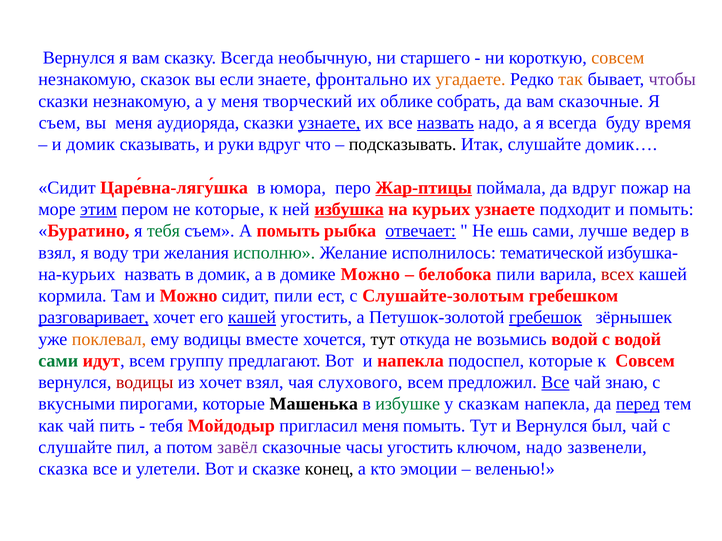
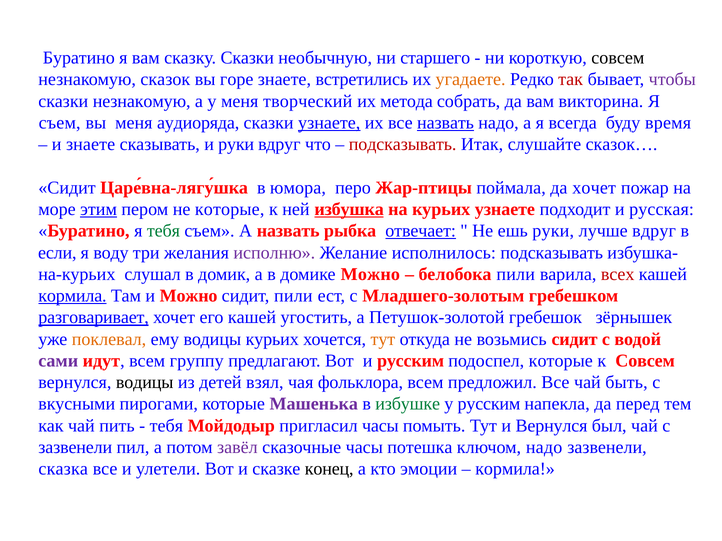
Вернулся at (79, 58): Вернулся -> Буратино
сказку Всегда: Всегда -> Сказки
совсем at (618, 58) colour: orange -> black
если: если -> горе
фронтально: фронтально -> встретились
так colour: orange -> red
облике: облике -> метода
вам сказочные: сказочные -> викторина
и домик: домик -> знаете
подсказывать at (403, 144) colour: black -> red
домик…: домик… -> сказок…
Жар-птицы underline: present -> none
да вдруг: вдруг -> хочет
и помыть: помыть -> русская
А помыть: помыть -> назвать
ешь сами: сами -> руки
лучше ведер: ведер -> вдруг
взял at (57, 253): взял -> если
исполню colour: green -> purple
исполнилось тематической: тематической -> подсказывать
назвать at (153, 274): назвать -> слушал
кормила at (72, 296) underline: none -> present
Слушайте-золотым: Слушайте-золотым -> Младшего-золотым
кашей at (252, 318) underline: present -> none
гребешок underline: present -> none
водицы вместе: вместе -> курьих
тут at (383, 339) colour: black -> orange
возьмись водой: водой -> сидит
сами at (58, 361) colour: green -> purple
и напекла: напекла -> русским
водицы at (145, 383) colour: red -> black
из хочет: хочет -> детей
слухового: слухового -> фольклора
Все at (555, 383) underline: present -> none
знаю: знаю -> быть
Машенька colour: black -> purple
у сказкам: сказкам -> русским
перед underline: present -> none
пригласил меня: меня -> часы
слушайте at (75, 448): слушайте -> зазвенели
часы угостить: угостить -> потешка
веленью at (515, 469): веленью -> кормила
